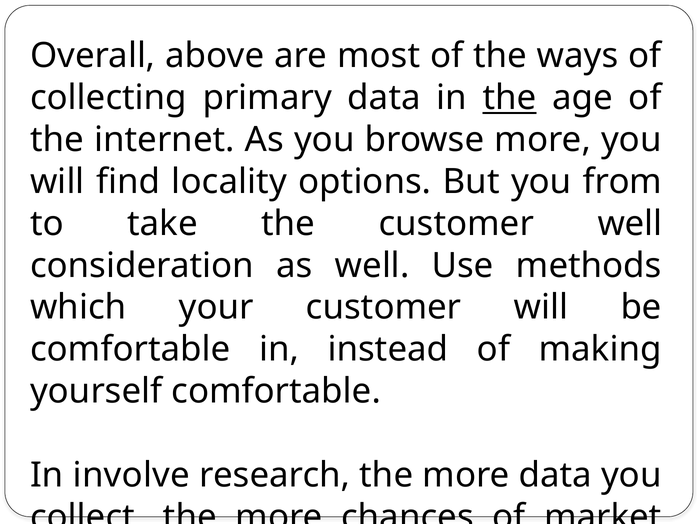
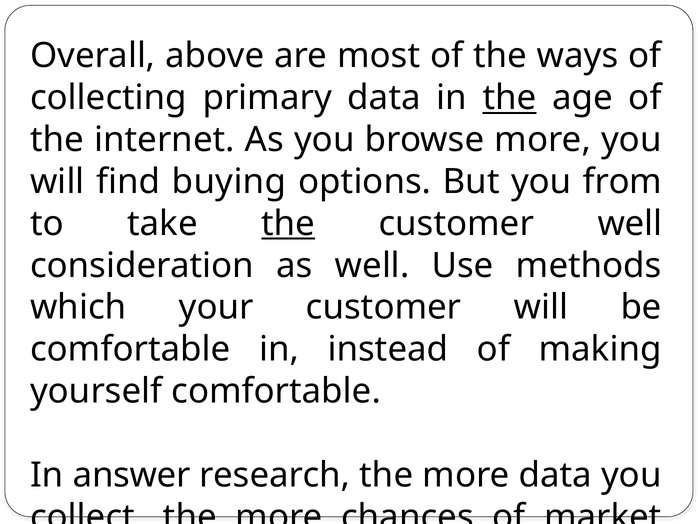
locality: locality -> buying
the at (288, 223) underline: none -> present
involve: involve -> answer
